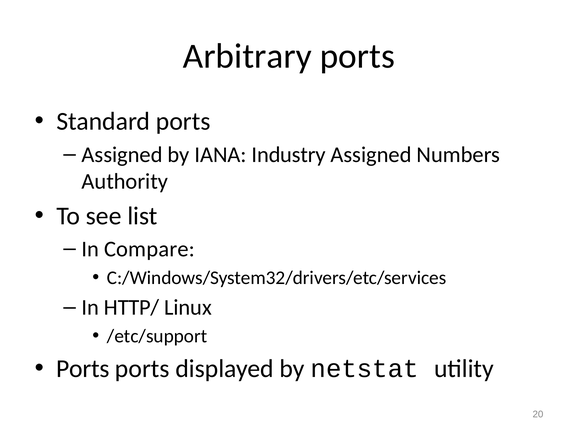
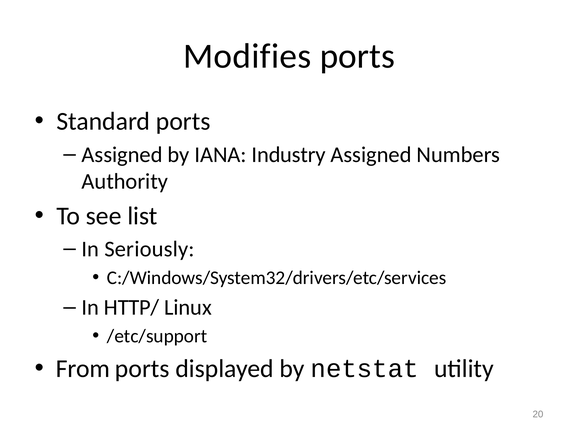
Arbitrary: Arbitrary -> Modifies
Compare: Compare -> Seriously
Ports at (83, 368): Ports -> From
